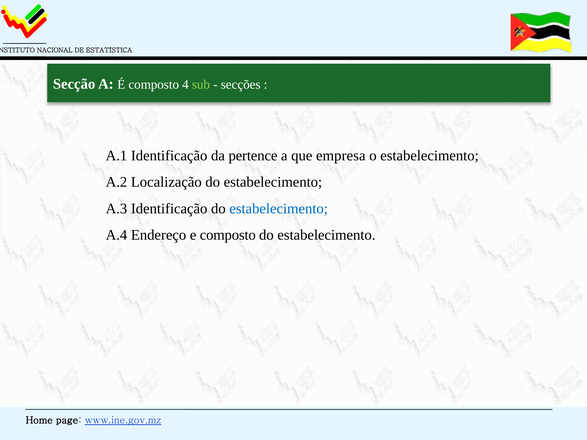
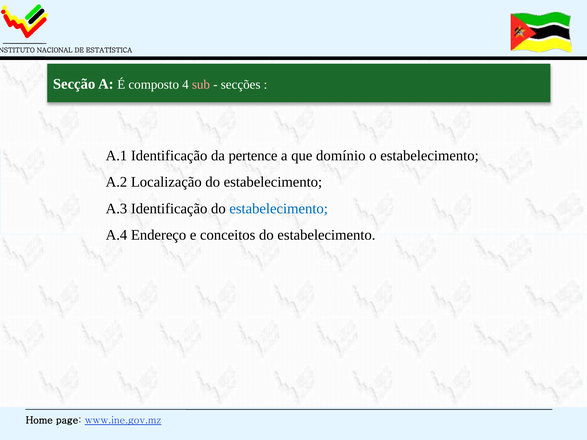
sub colour: light green -> pink
empresa: empresa -> domínio
e composto: composto -> conceitos
